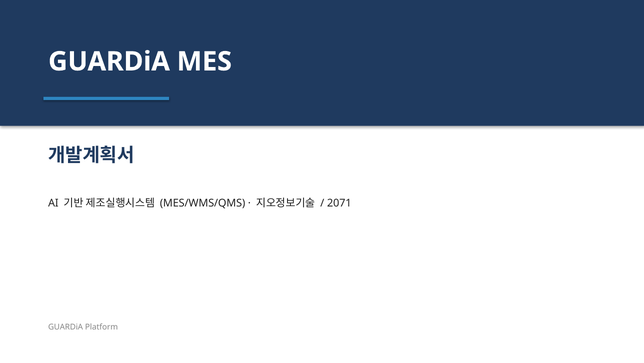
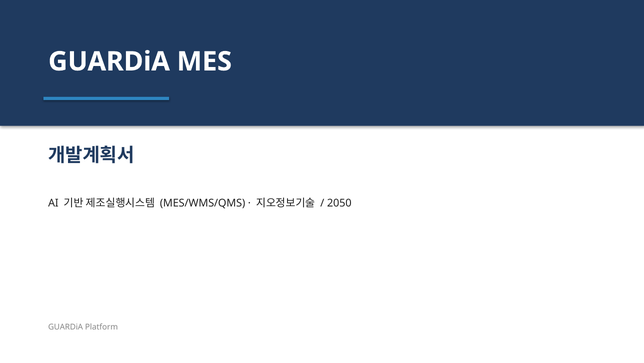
2071: 2071 -> 2050
